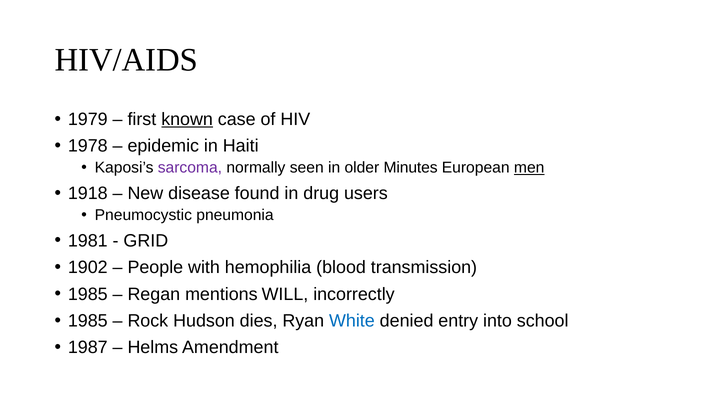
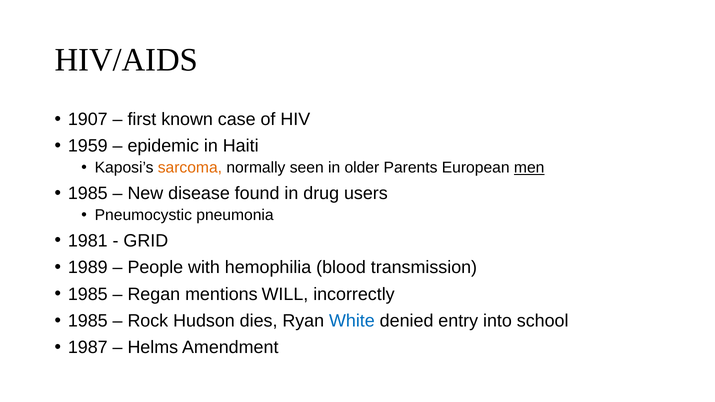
1979: 1979 -> 1907
known underline: present -> none
1978: 1978 -> 1959
sarcoma colour: purple -> orange
Minutes: Minutes -> Parents
1918 at (88, 193): 1918 -> 1985
1902: 1902 -> 1989
